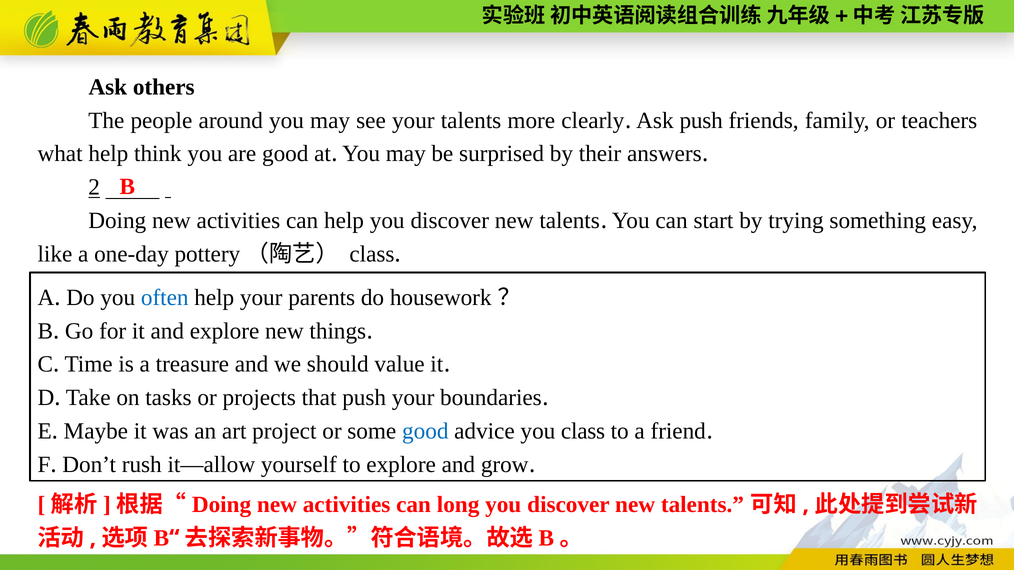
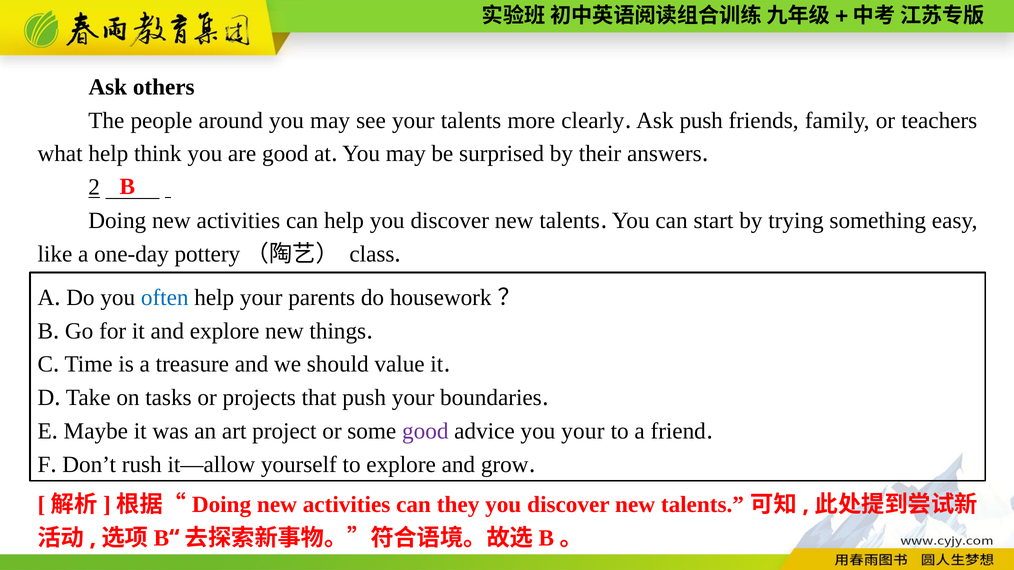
good at (425, 431) colour: blue -> purple
you class: class -> your
long: long -> they
